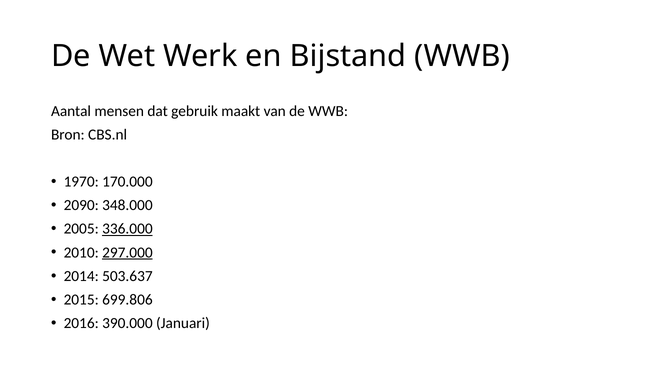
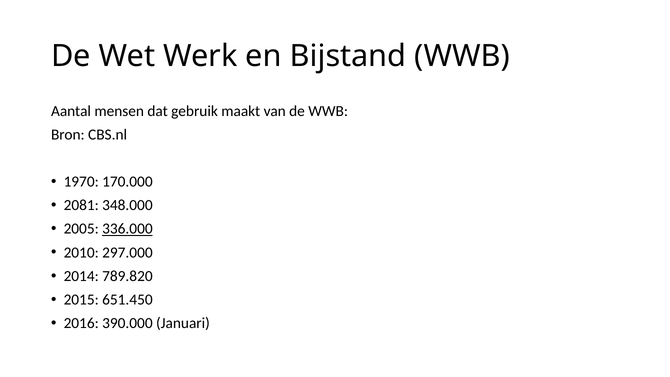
2090: 2090 -> 2081
297.000 underline: present -> none
503.637: 503.637 -> 789.820
699.806: 699.806 -> 651.450
